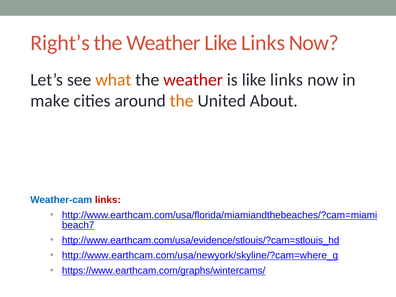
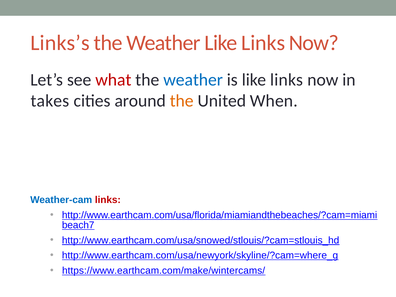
Right’s: Right’s -> Links’s
what colour: orange -> red
weather at (193, 80) colour: red -> blue
make: make -> takes
About: About -> When
http://www.earthcam.com/usa/evidence/stlouis/?cam=stlouis_hd: http://www.earthcam.com/usa/evidence/stlouis/?cam=stlouis_hd -> http://www.earthcam.com/usa/snowed/stlouis/?cam=stlouis_hd
https://www.earthcam.com/graphs/wintercams/: https://www.earthcam.com/graphs/wintercams/ -> https://www.earthcam.com/make/wintercams/
